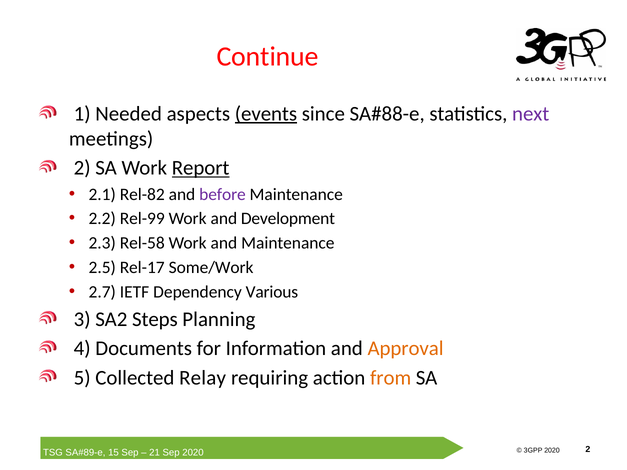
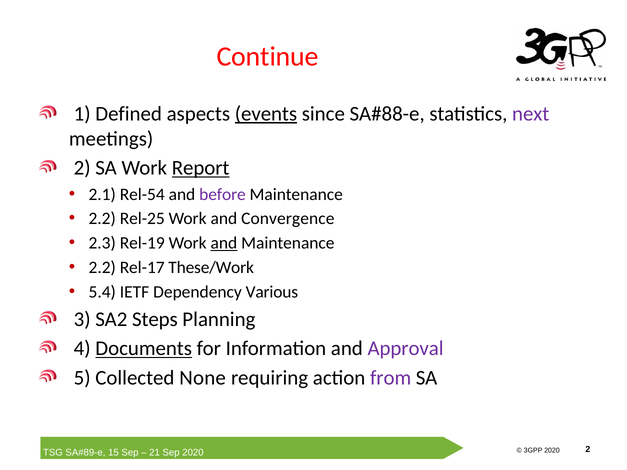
Needed: Needed -> Defined
Rel-82: Rel-82 -> Rel-54
Rel-99: Rel-99 -> Rel-25
Development: Development -> Convergence
Rel-58: Rel-58 -> Rel-19
and at (224, 243) underline: none -> present
2.5 at (102, 268): 2.5 -> 2.2
Some/Work: Some/Work -> These/Work
2.7: 2.7 -> 5.4
Documents underline: none -> present
Approval colour: orange -> purple
Relay: Relay -> None
from colour: orange -> purple
